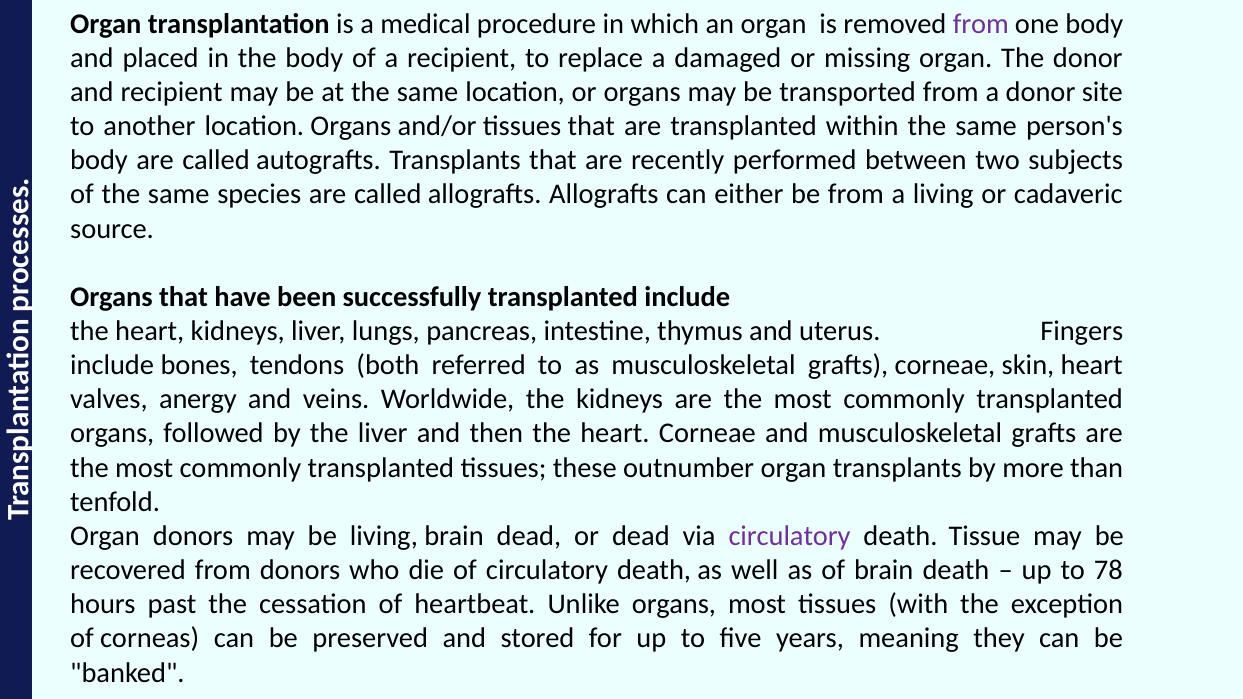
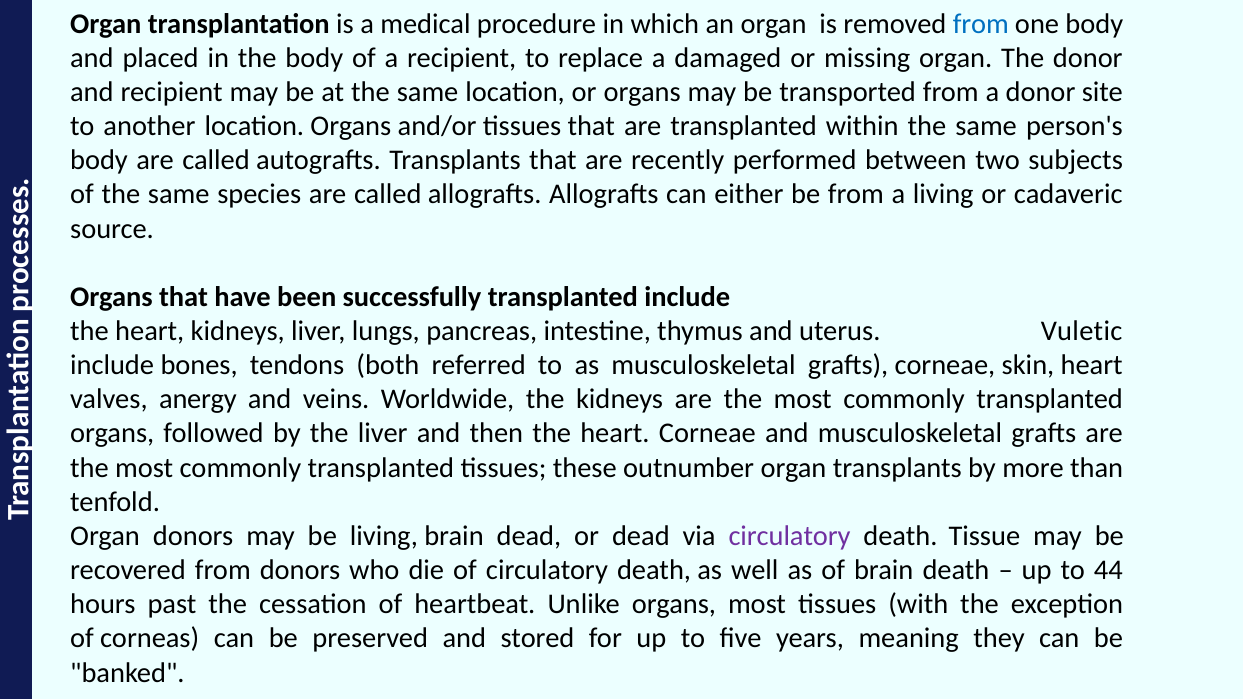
from at (981, 24) colour: purple -> blue
Fingers: Fingers -> Vuletic
78: 78 -> 44
